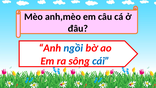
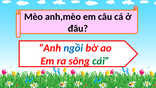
cái colour: blue -> green
